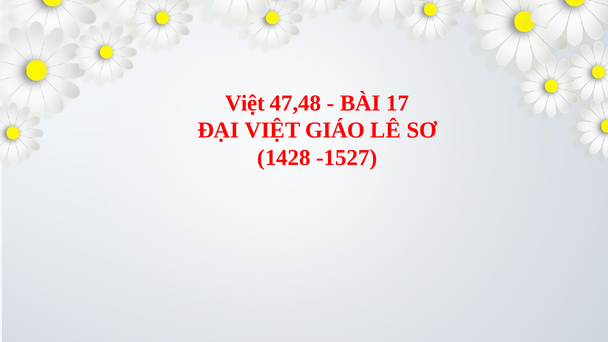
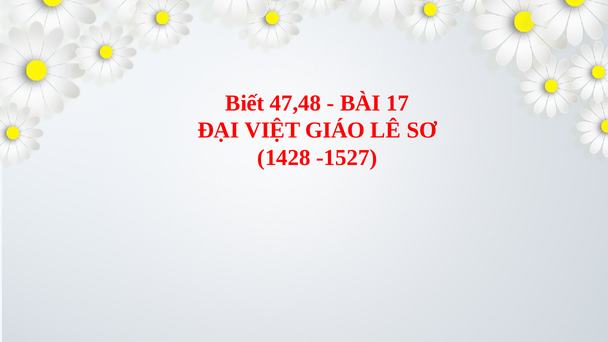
Việt at (245, 103): Việt -> Biết
